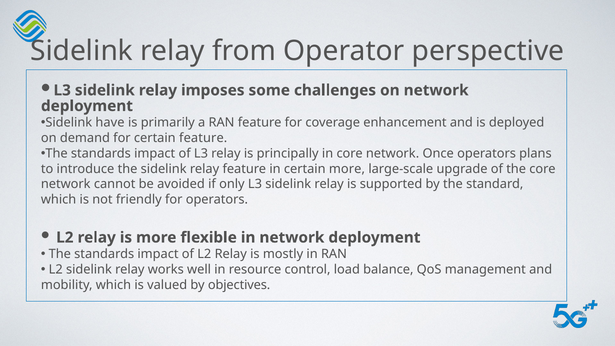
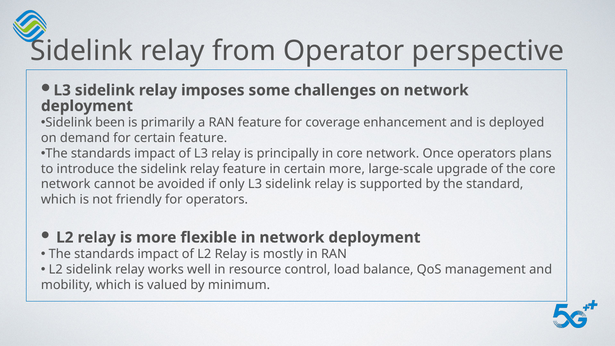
have: have -> been
objectives: objectives -> minimum
